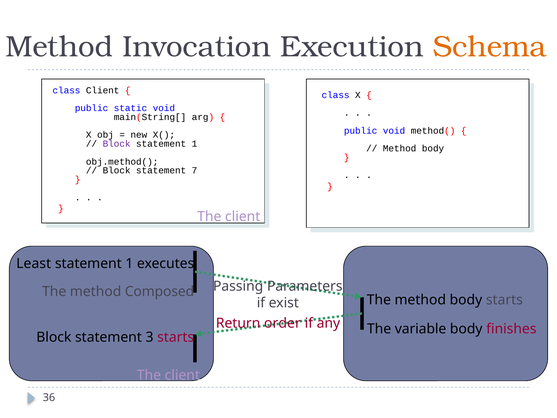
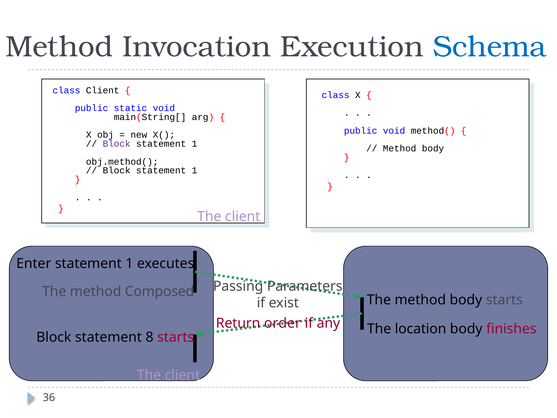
Schema colour: orange -> blue
7 at (195, 170): 7 -> 1
Least: Least -> Enter
variable: variable -> location
3: 3 -> 8
